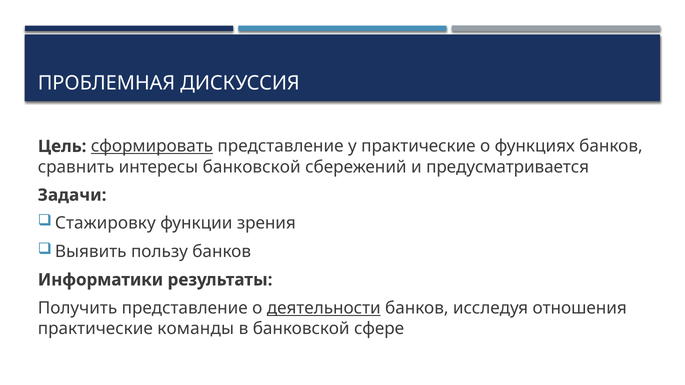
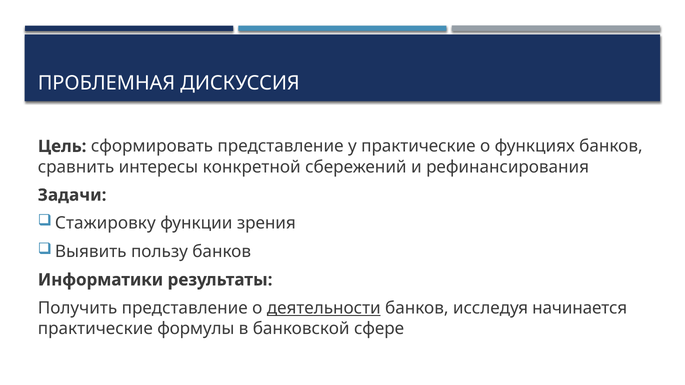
сформировать underline: present -> none
интересы банковской: банковской -> конкретной
предусматривается: предусматривается -> рефинансирования
отношения: отношения -> начинается
команды: команды -> формулы
